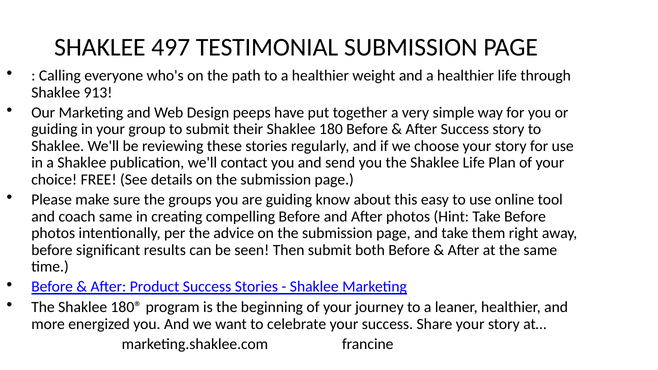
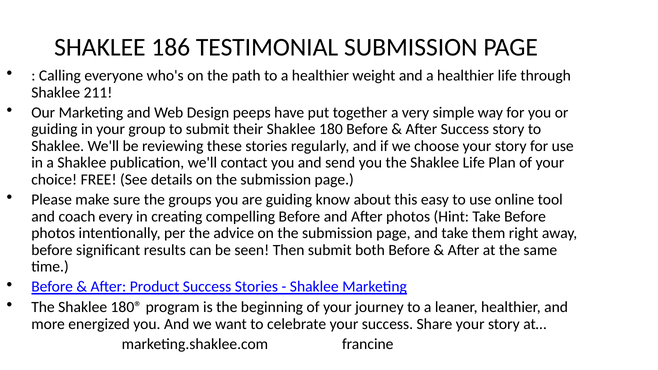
497: 497 -> 186
913: 913 -> 211
coach same: same -> every
